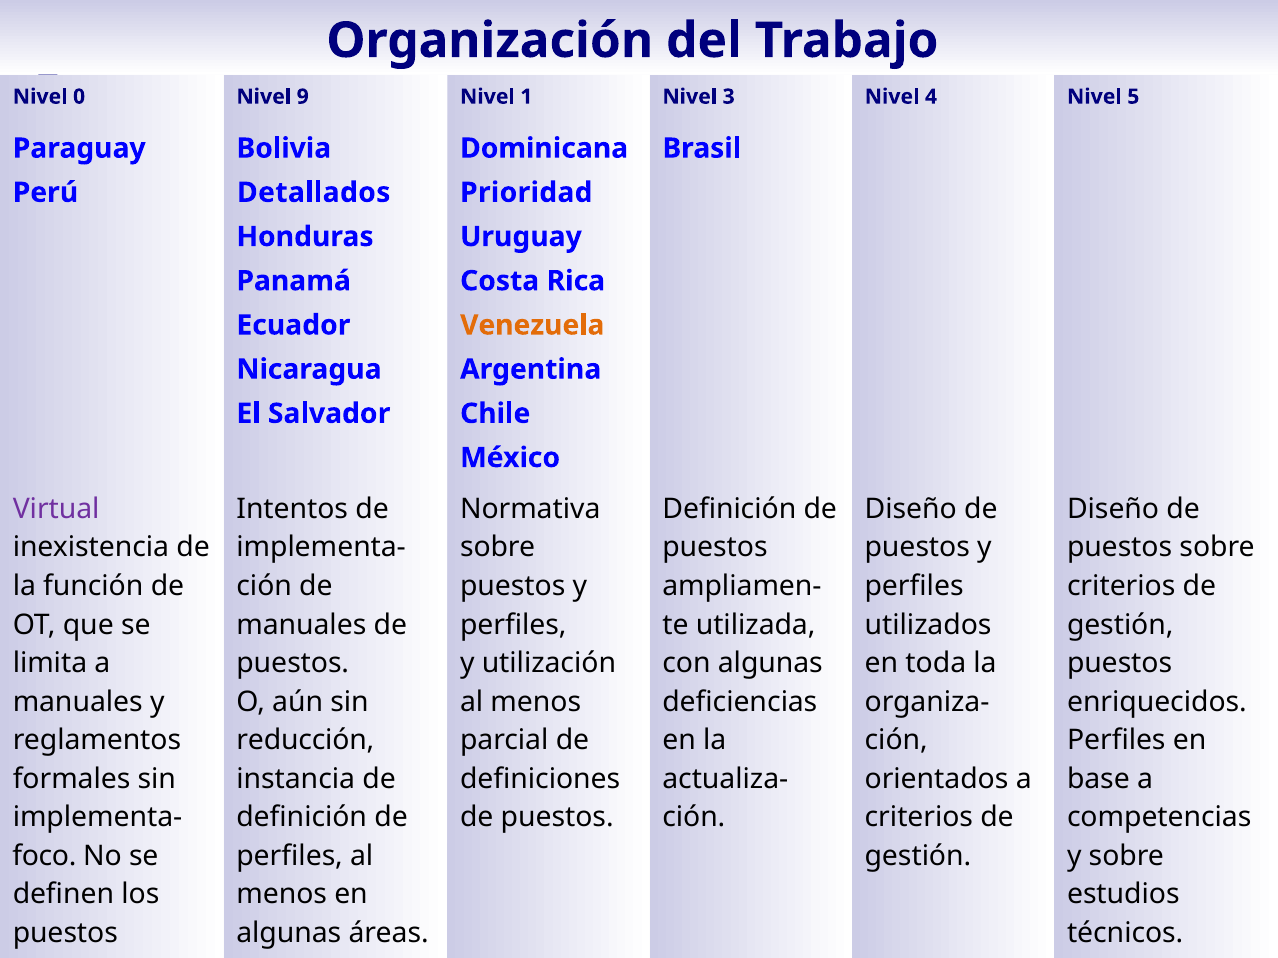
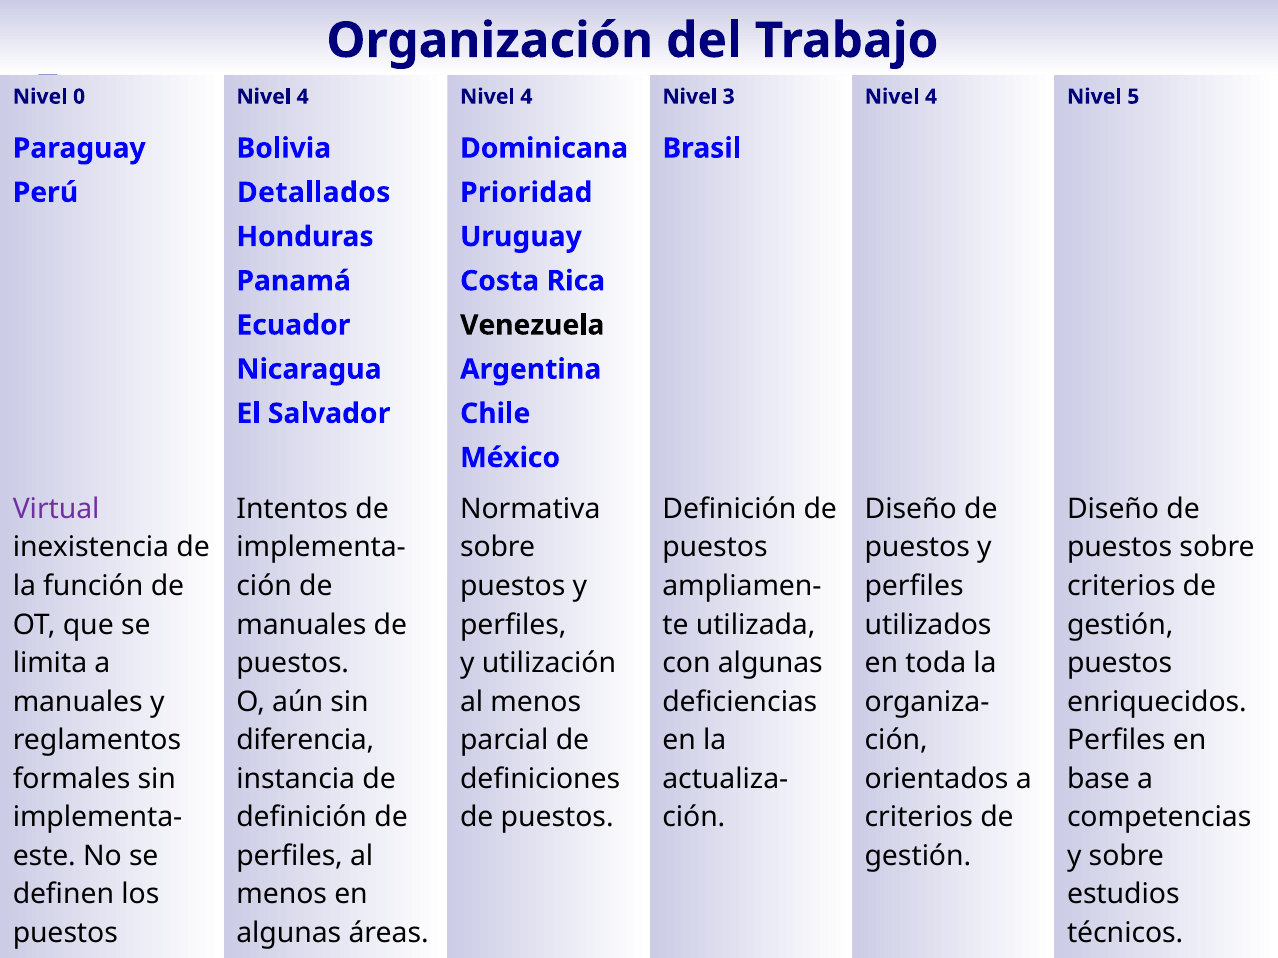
0 Nivel 9: 9 -> 4
1 at (526, 97): 1 -> 4
Venezuela colour: orange -> black
reducción: reducción -> diferencia
foco: foco -> este
